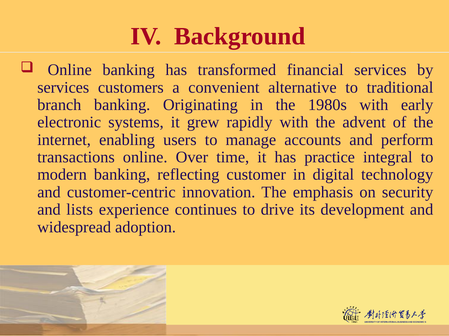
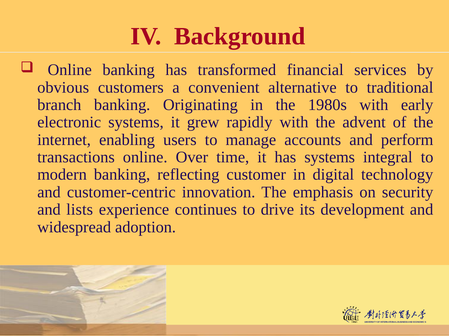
services at (63, 88): services -> obvious
has practice: practice -> systems
